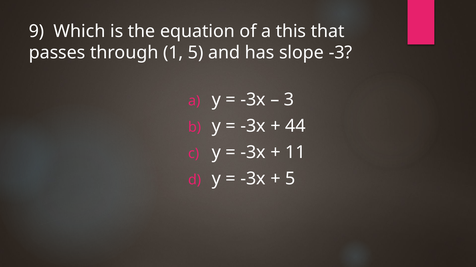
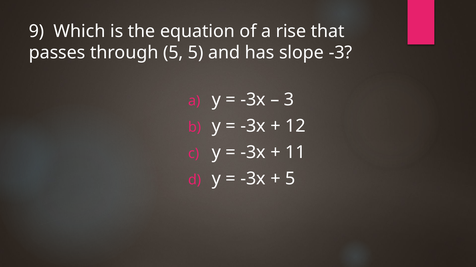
this: this -> rise
through 1: 1 -> 5
44: 44 -> 12
